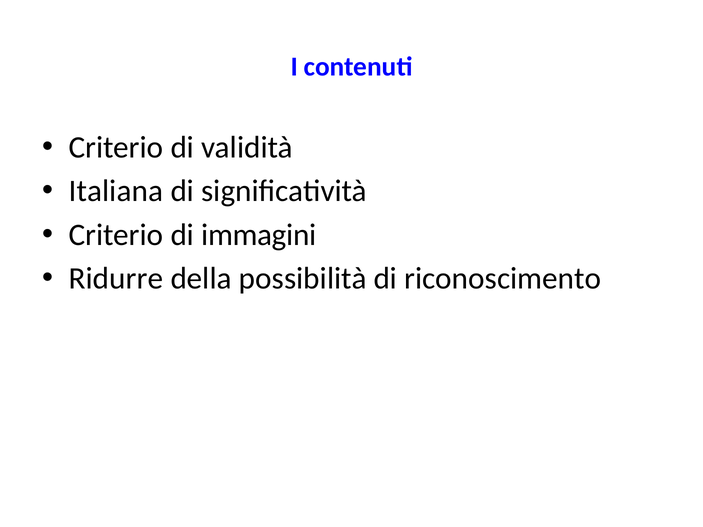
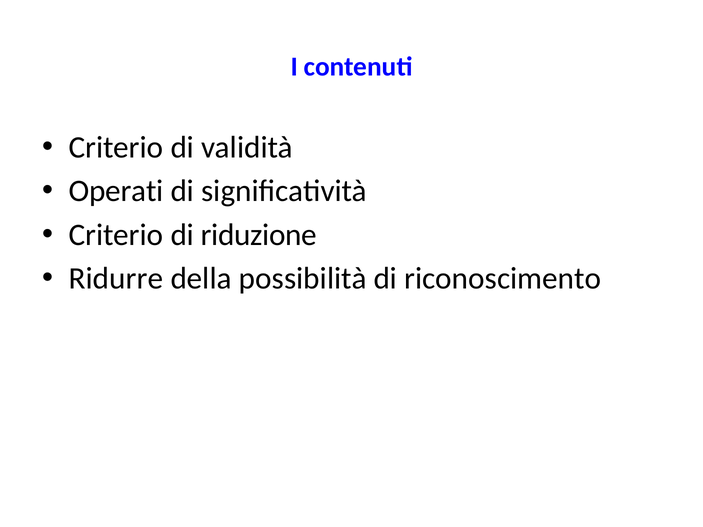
Italiana: Italiana -> Operati
immagini: immagini -> riduzione
